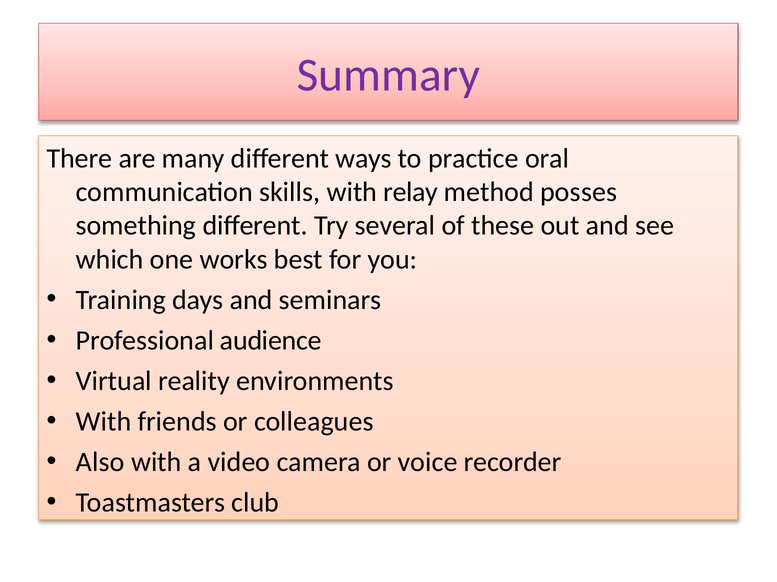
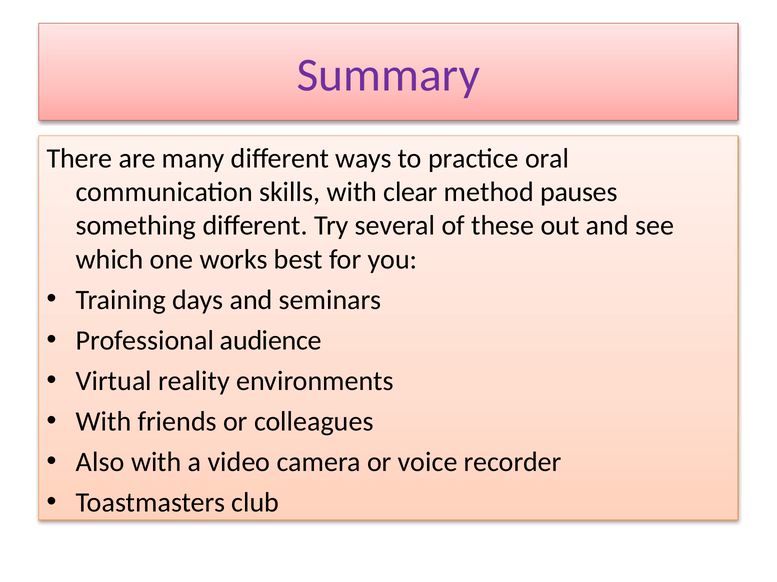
relay: relay -> clear
posses: posses -> pauses
